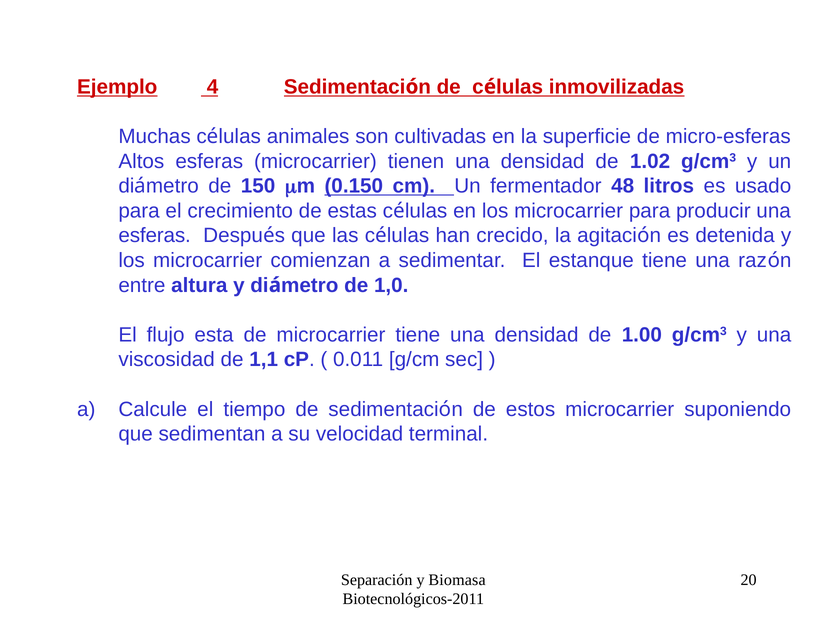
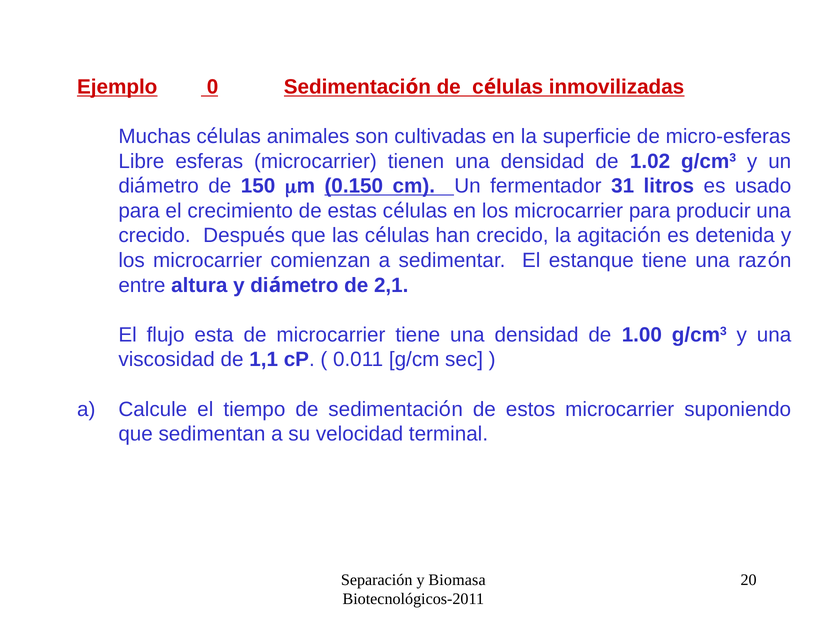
4: 4 -> 0
Altos: Altos -> Libre
48: 48 -> 31
esferas at (155, 236): esferas -> crecido
1,0: 1,0 -> 2,1
